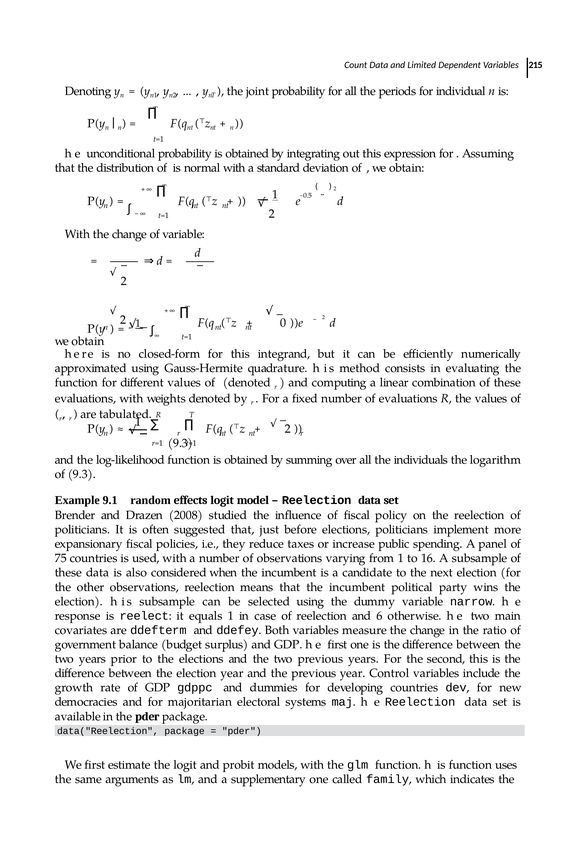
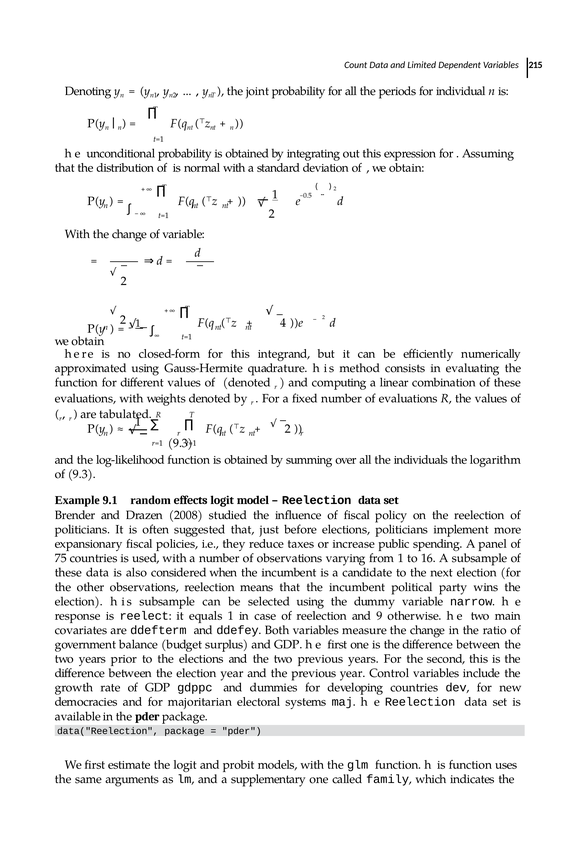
0: 0 -> 4
6: 6 -> 9
